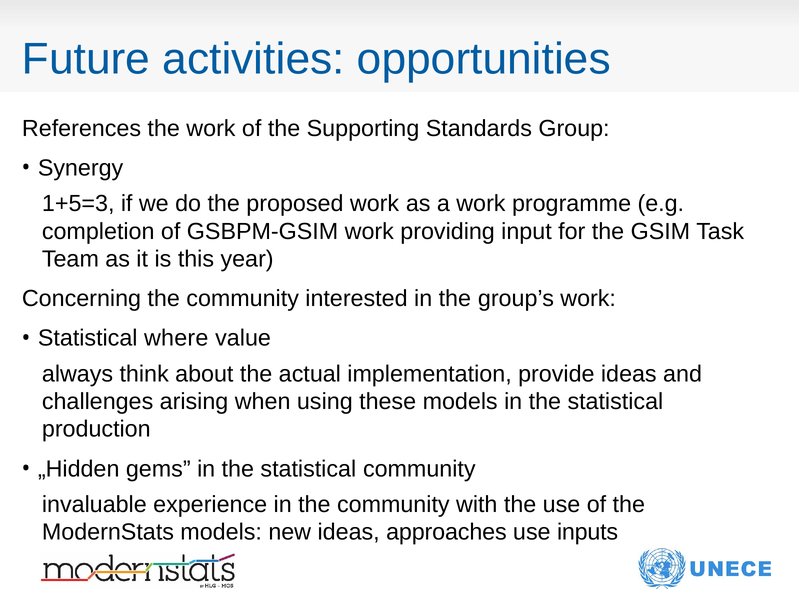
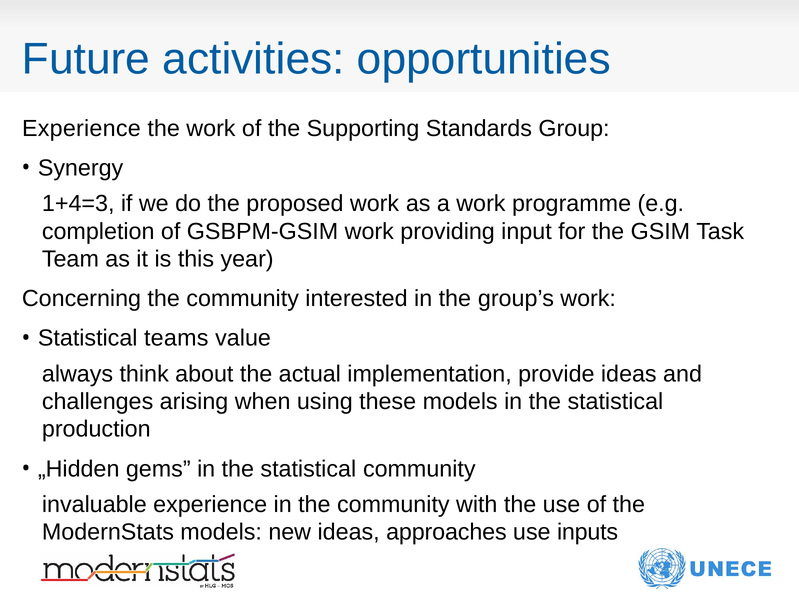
References at (82, 129): References -> Experience
1+5=3: 1+5=3 -> 1+4=3
where: where -> teams
